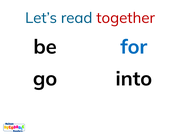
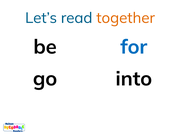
together colour: red -> orange
